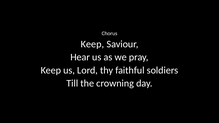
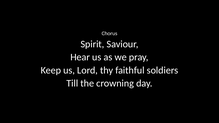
Keep at (92, 44): Keep -> Spirit
